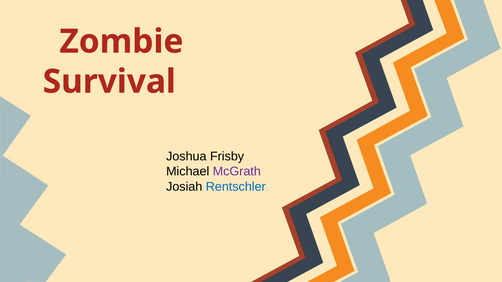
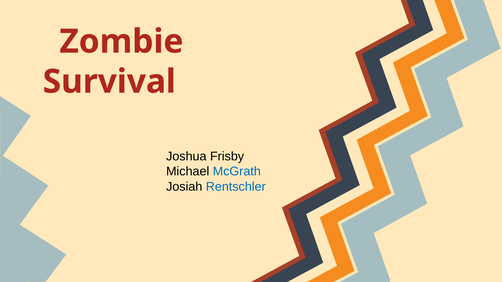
McGrath colour: purple -> blue
